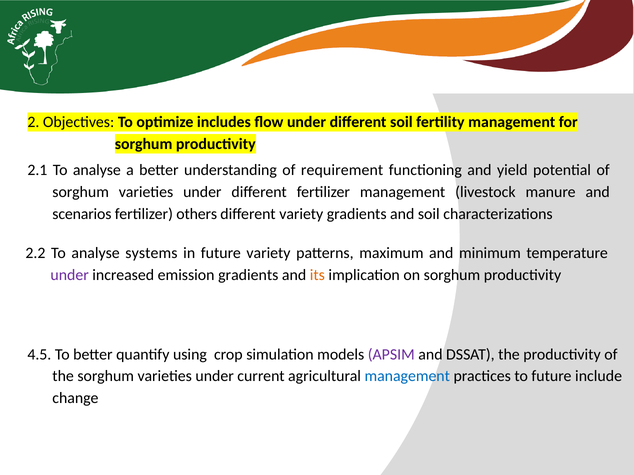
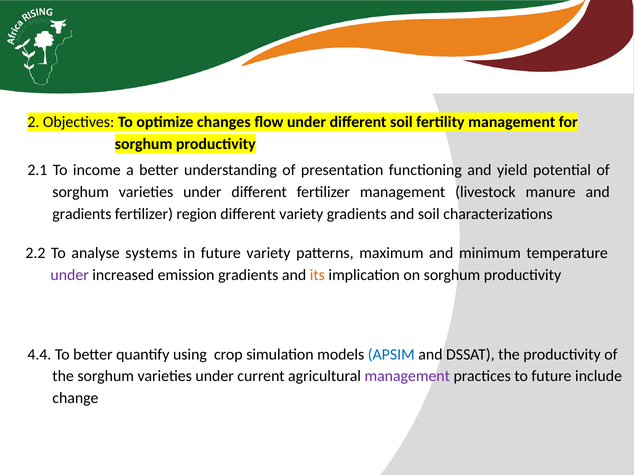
includes: includes -> changes
2.1 To analyse: analyse -> income
requirement: requirement -> presentation
scenarios at (82, 214): scenarios -> gradients
others: others -> region
4.5: 4.5 -> 4.4
APSIM colour: purple -> blue
management at (407, 377) colour: blue -> purple
